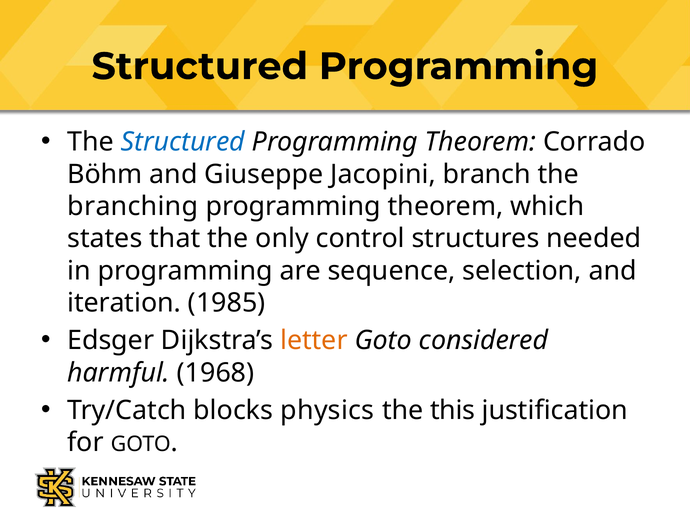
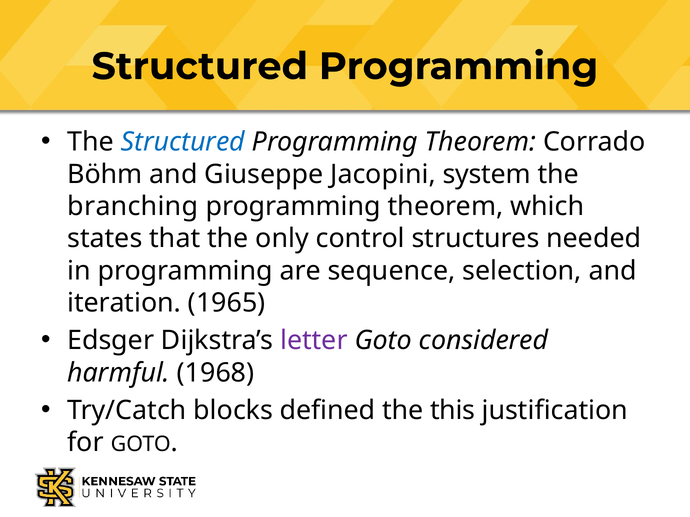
branch: branch -> system
1985: 1985 -> 1965
letter colour: orange -> purple
physics: physics -> defined
